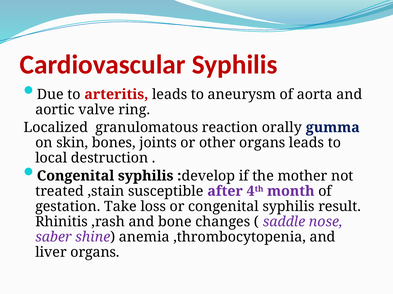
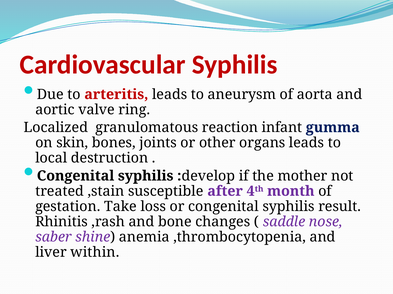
orally: orally -> infant
liver organs: organs -> within
